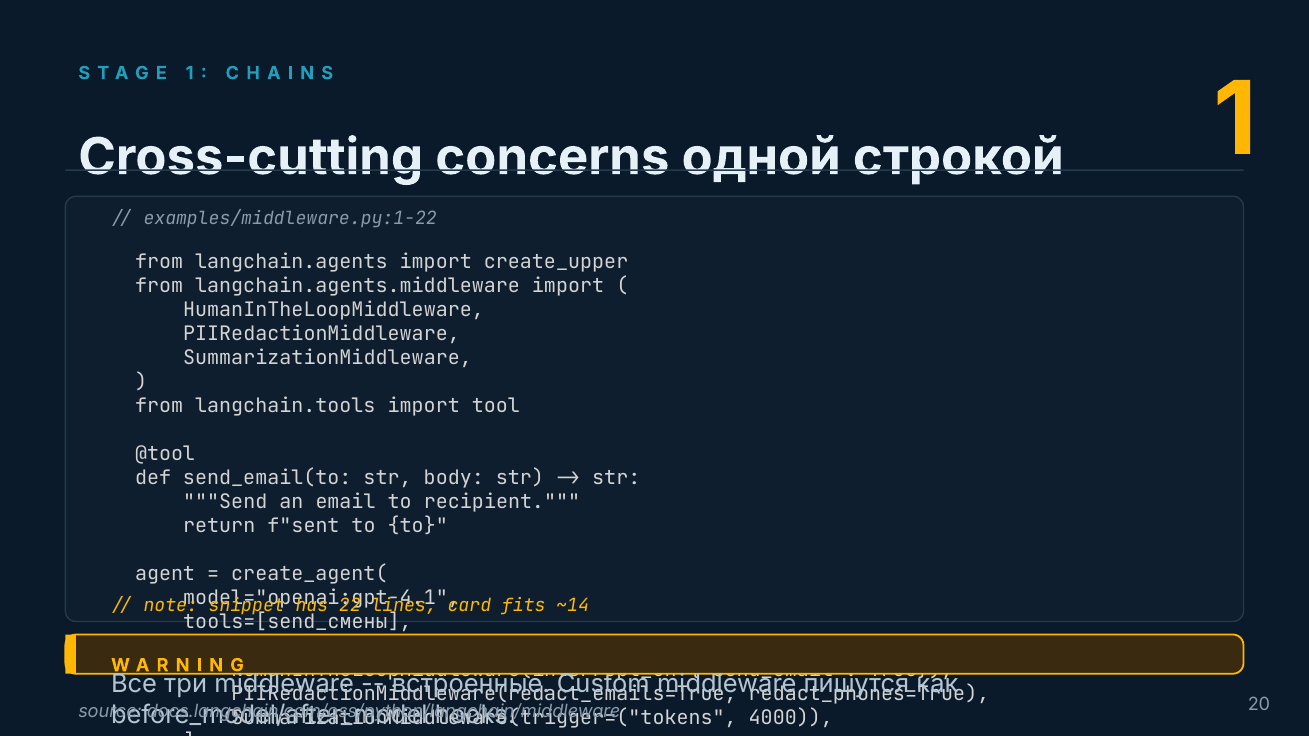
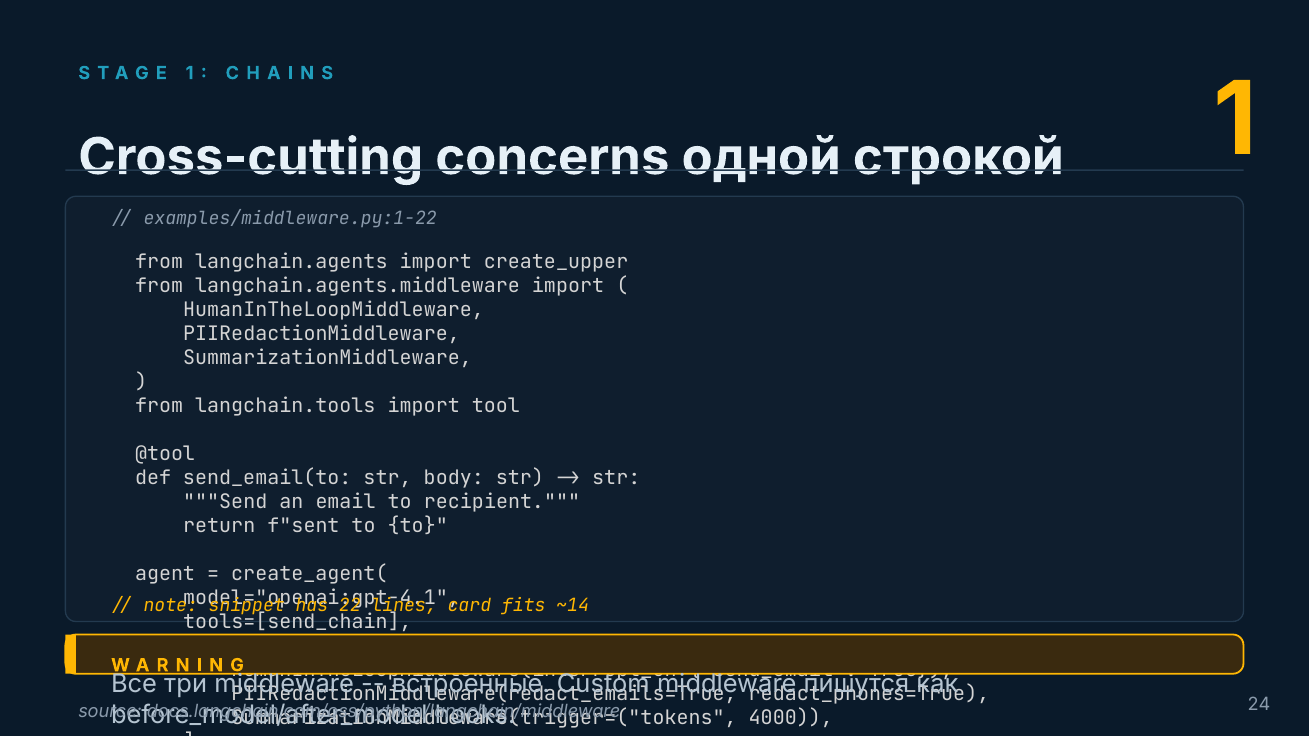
tools=[send_смены: tools=[send_смены -> tools=[send_chain
20: 20 -> 24
